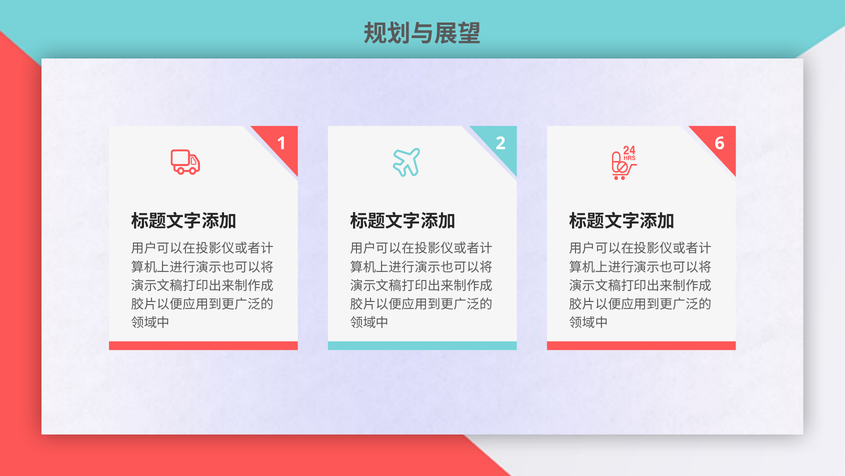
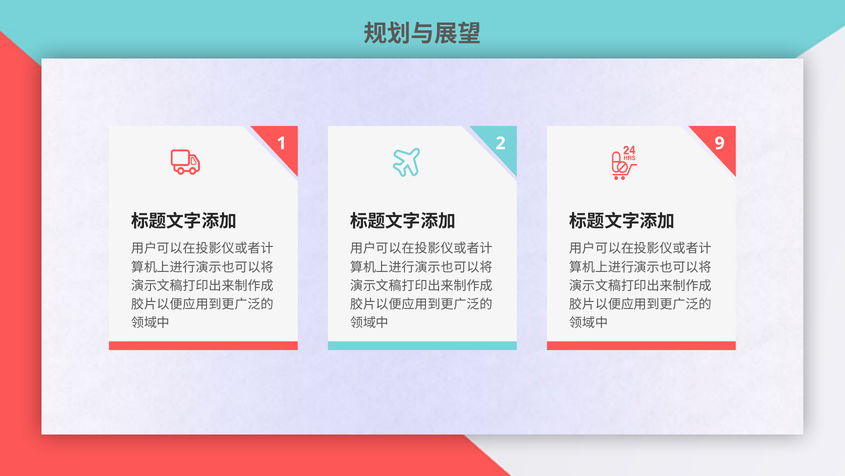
6: 6 -> 9
